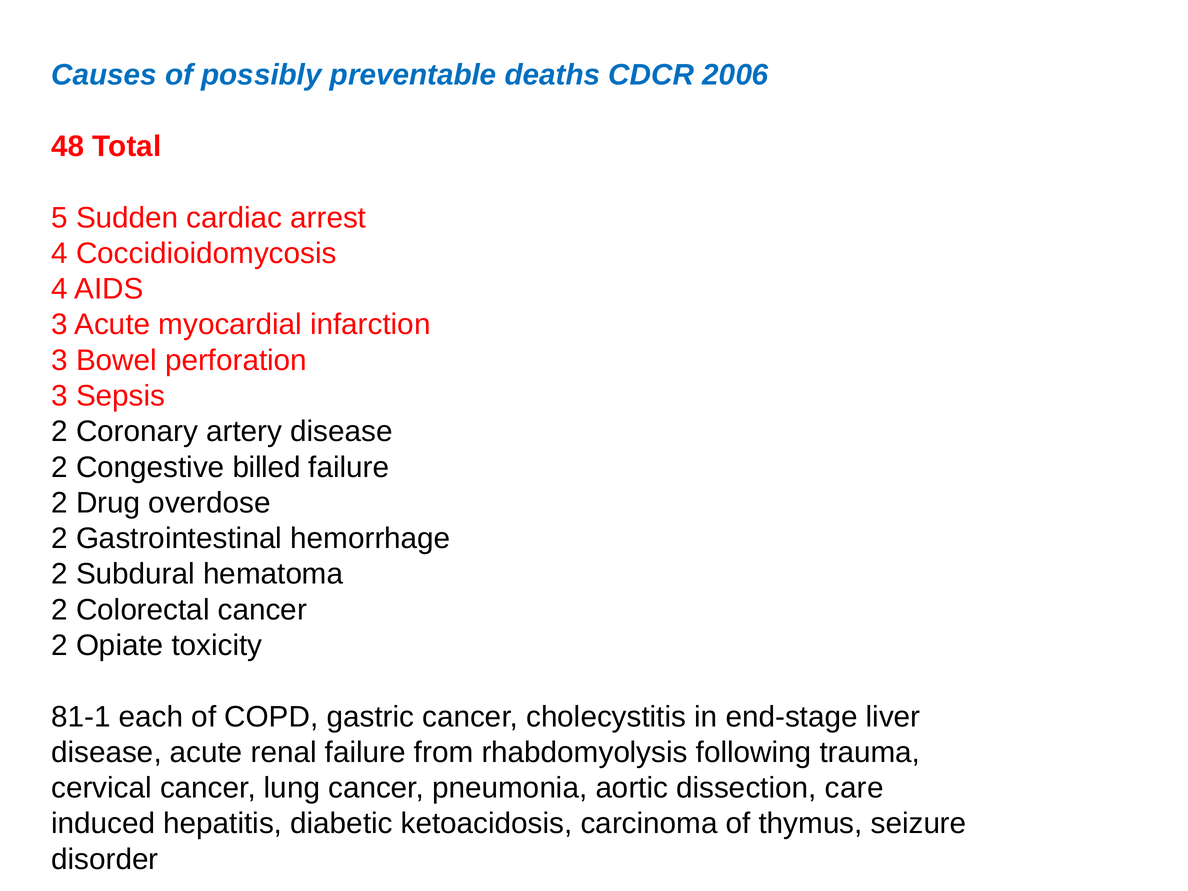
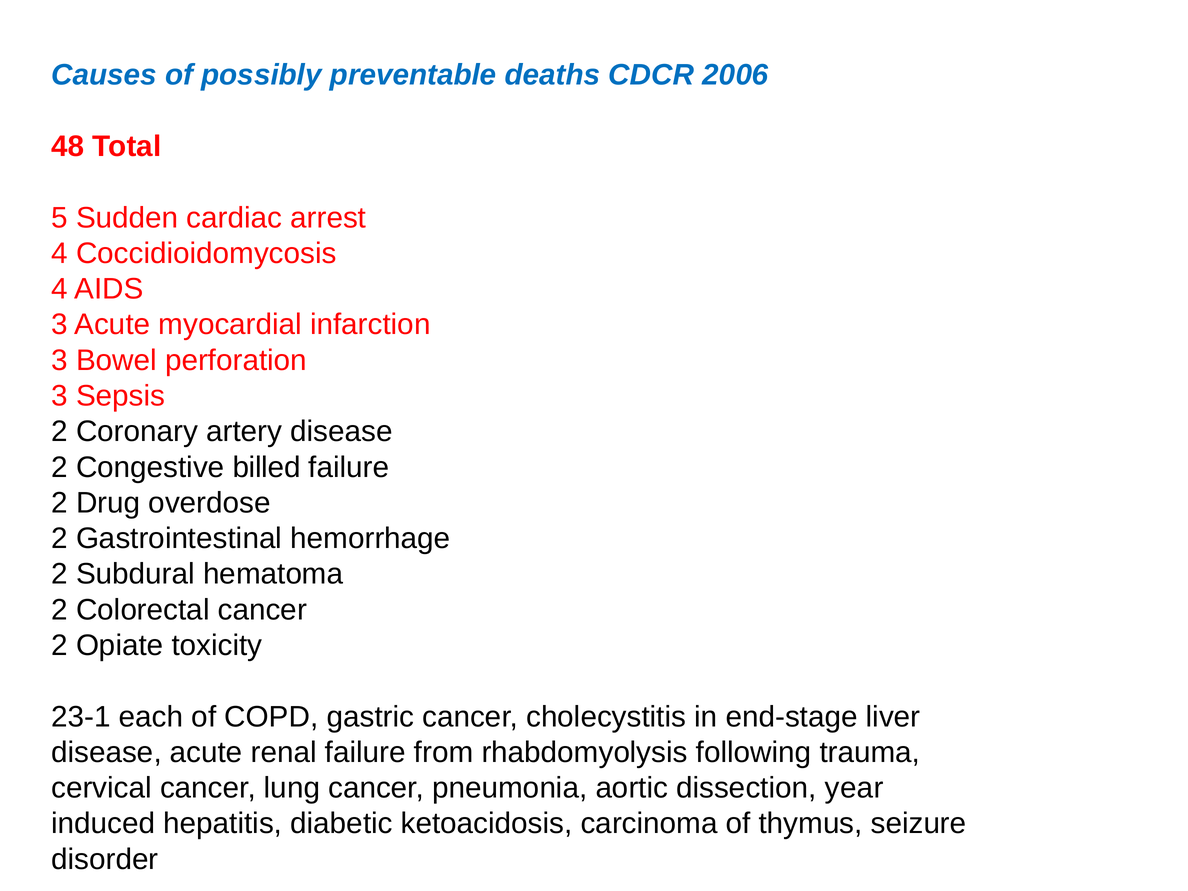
81-1: 81-1 -> 23-1
care: care -> year
